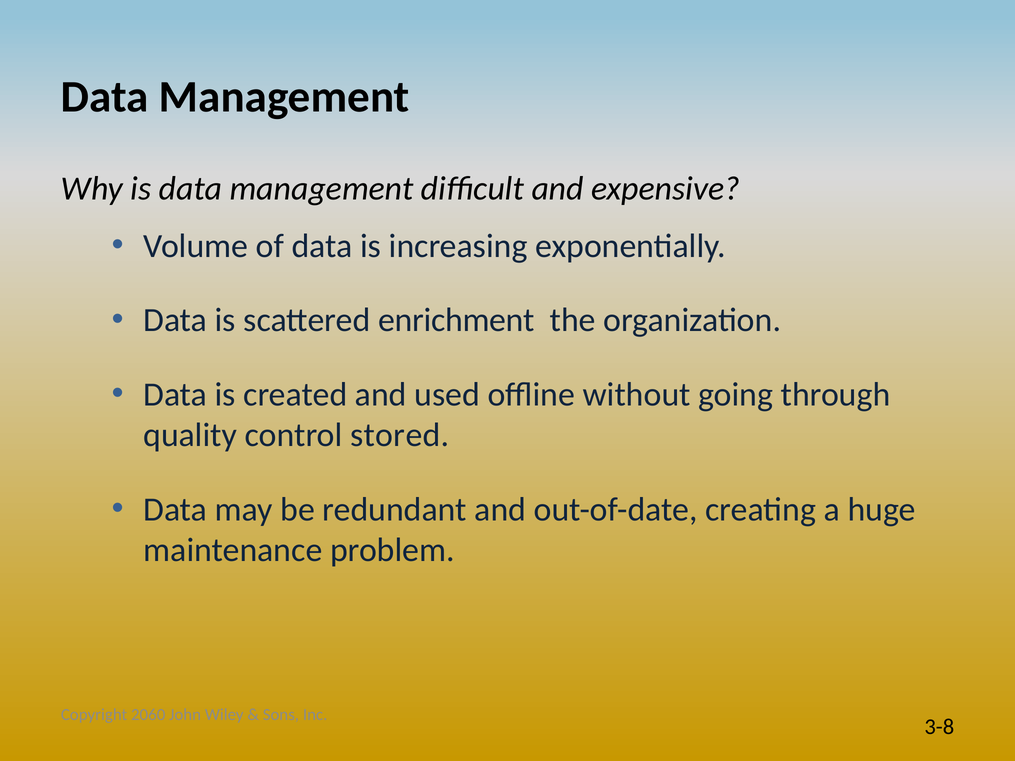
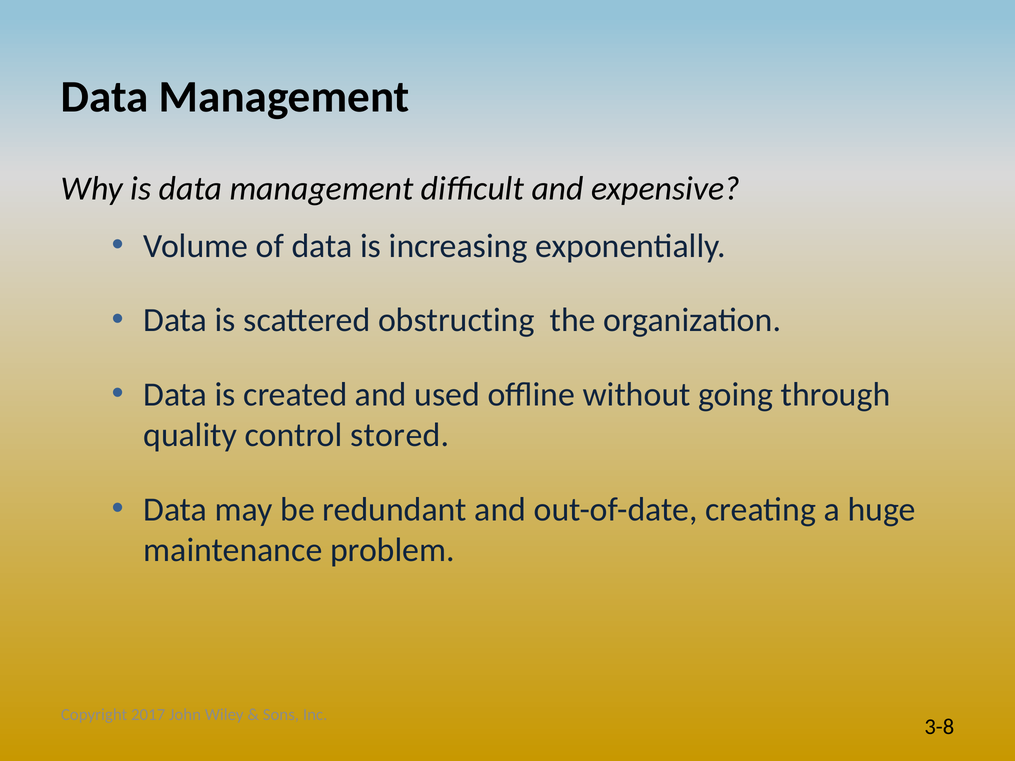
enrichment: enrichment -> obstructing
2060: 2060 -> 2017
